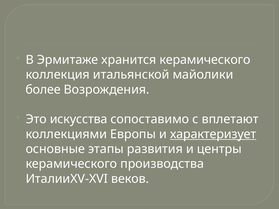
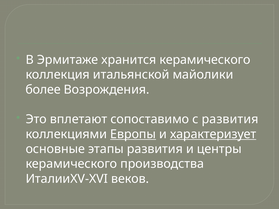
искусства: искусства -> вплетают
с вплетают: вплетают -> развития
Европы underline: none -> present
